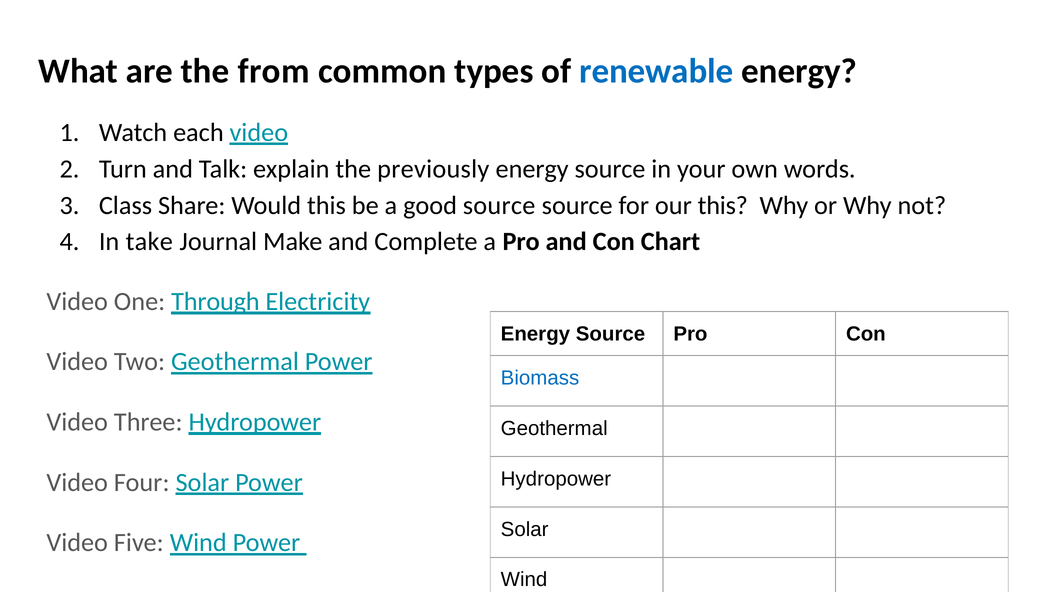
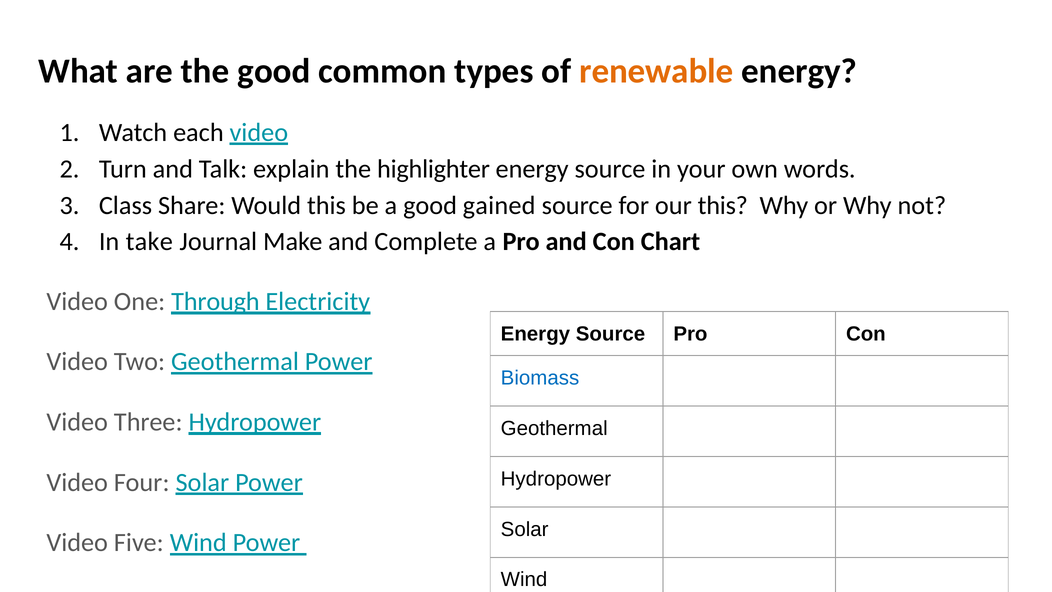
the from: from -> good
renewable colour: blue -> orange
previously: previously -> highlighter
good source: source -> gained
